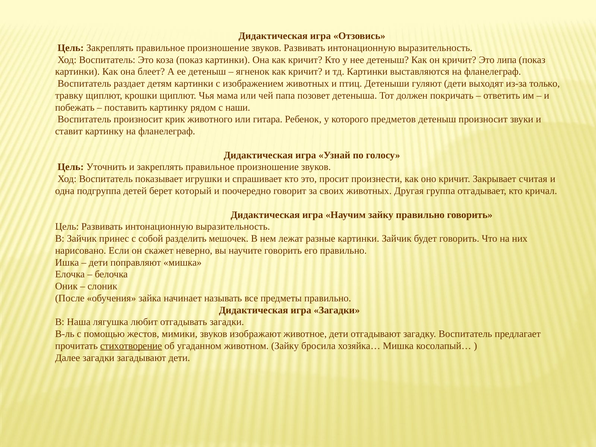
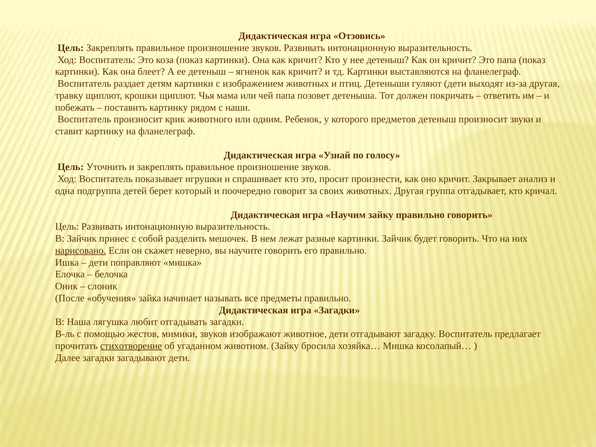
Это липа: липа -> папа
из-за только: только -> другая
гитара: гитара -> одним
считая: считая -> анализ
нарисовано underline: none -> present
